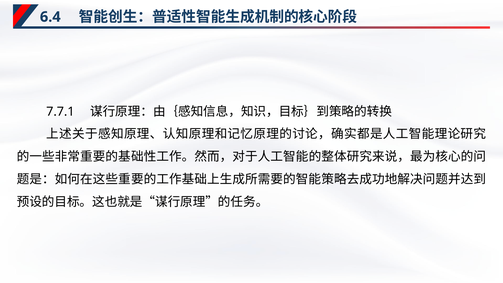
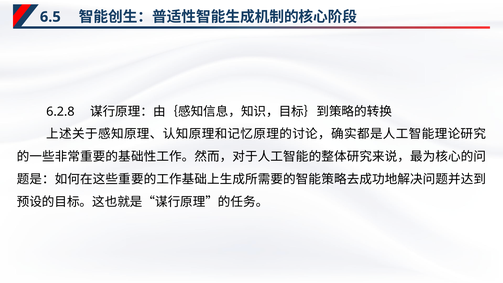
6.4: 6.4 -> 6.5
7.7.1: 7.7.1 -> 6.2.8
